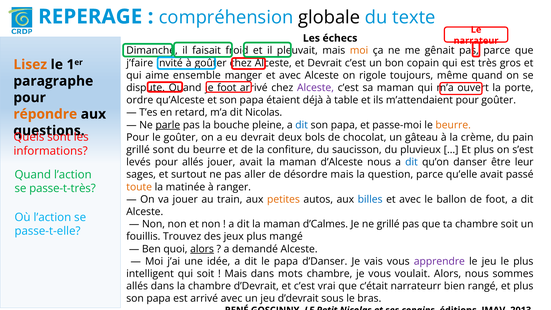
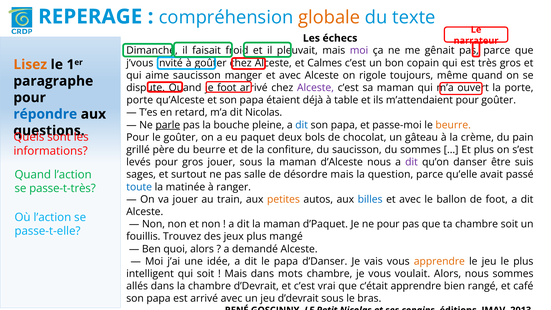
globale colour: black -> orange
moi at (359, 51) colour: orange -> purple
j’faire: j’faire -> j’vous
et Devrait: Devrait -> Calmes
aime ensemble: ensemble -> saucisson
ordre at (140, 100): ordre -> porte
répondre colour: orange -> blue
eu devrait: devrait -> paquet
grillé sont: sont -> père
du pluvieux: pluvieux -> sommes
pour allés: allés -> gros
jouer avait: avait -> sous
dit at (412, 162) colour: blue -> purple
leur: leur -> suis
aller: aller -> salle
toute colour: orange -> blue
d’Calmes: d’Calmes -> d’Paquet
ne grillé: grillé -> pour
alors at (202, 249) underline: present -> none
apprendre at (439, 261) colour: purple -> orange
c’était narrateurr: narrateurr -> apprendre
rangé et plus: plus -> café
